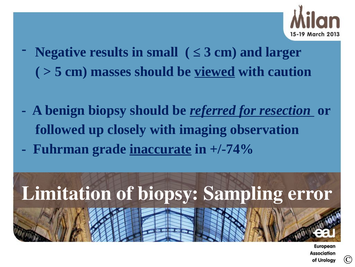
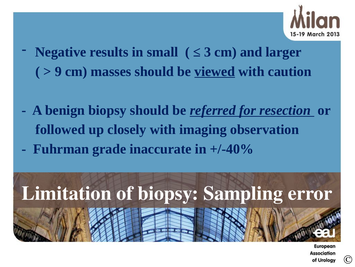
5: 5 -> 9
inaccurate underline: present -> none
+/-74%: +/-74% -> +/-40%
